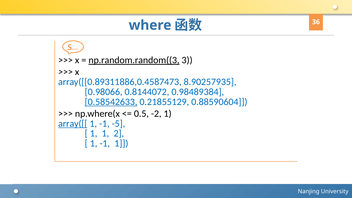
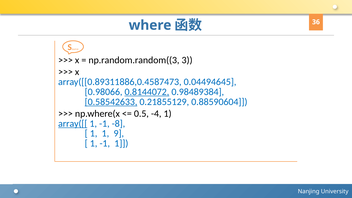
np.random.random((3 underline: present -> none
8.90257935: 8.90257935 -> 0.04494645
0.8144072 underline: none -> present
-2: -2 -> -4
-5: -5 -> -8
2: 2 -> 9
